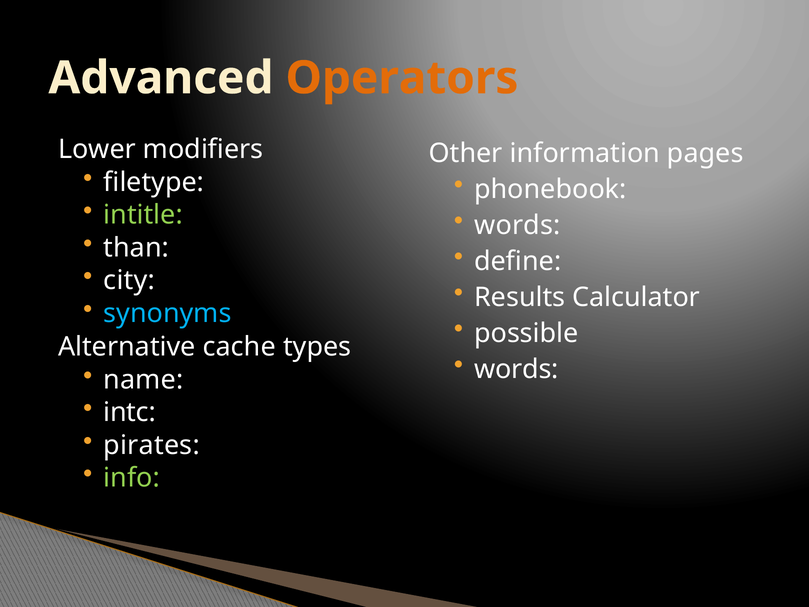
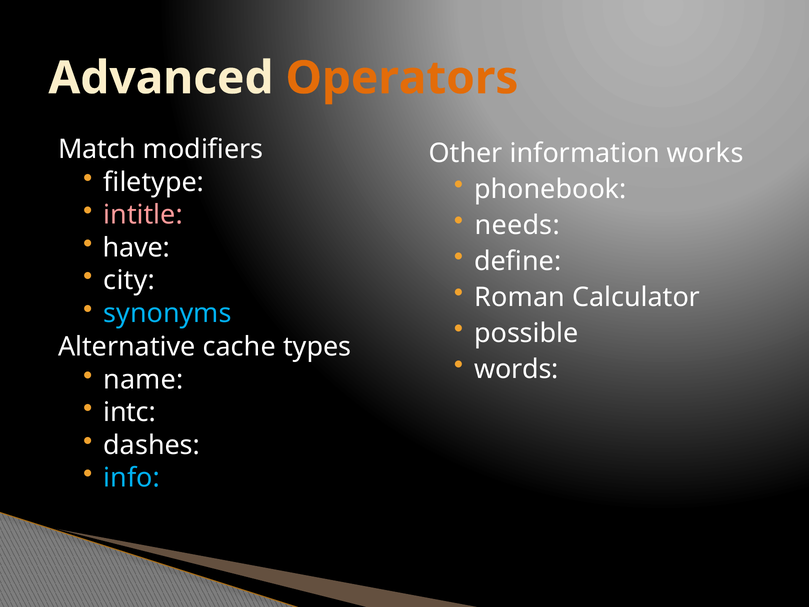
Lower: Lower -> Match
pages: pages -> works
intitle colour: light green -> pink
words at (517, 225): words -> needs
than: than -> have
Results: Results -> Roman
pirates: pirates -> dashes
info colour: light green -> light blue
